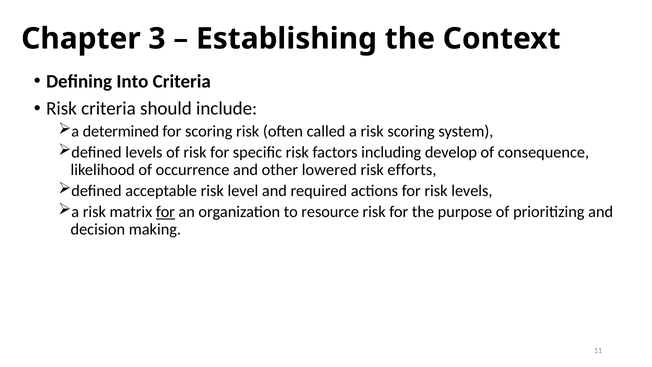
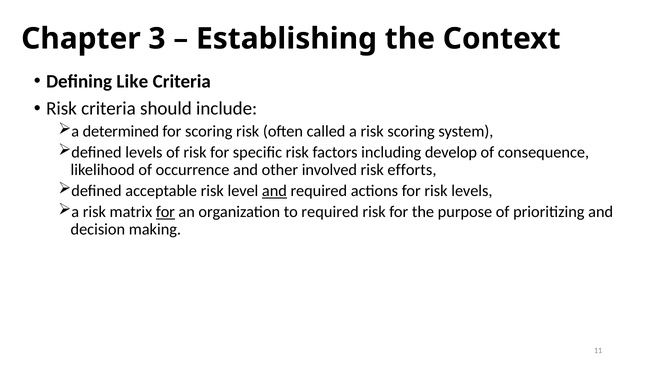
Into: Into -> Like
lowered: lowered -> involved
and at (274, 191) underline: none -> present
to resource: resource -> required
